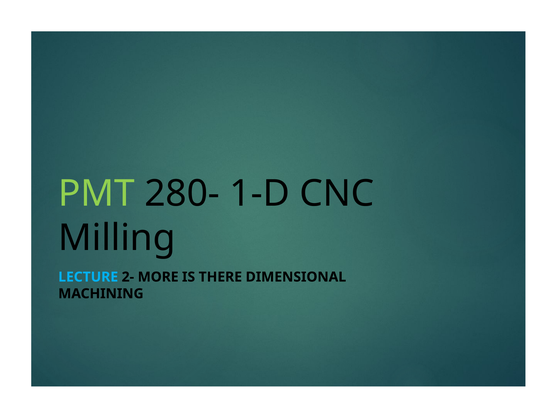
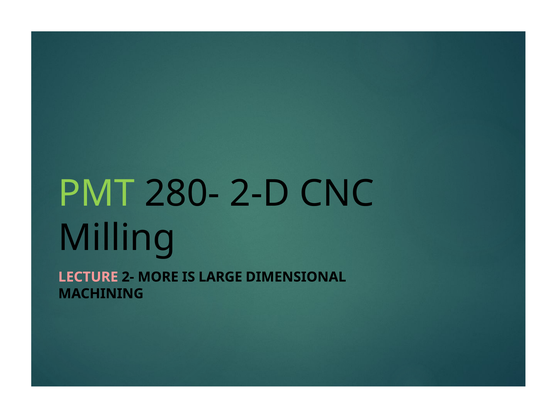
1-D: 1-D -> 2-D
LECTURE colour: light blue -> pink
THERE: THERE -> LARGE
